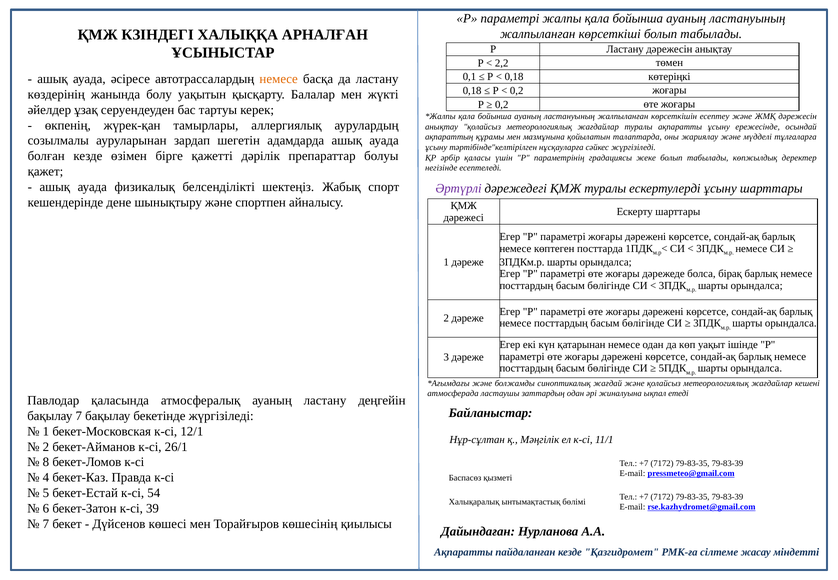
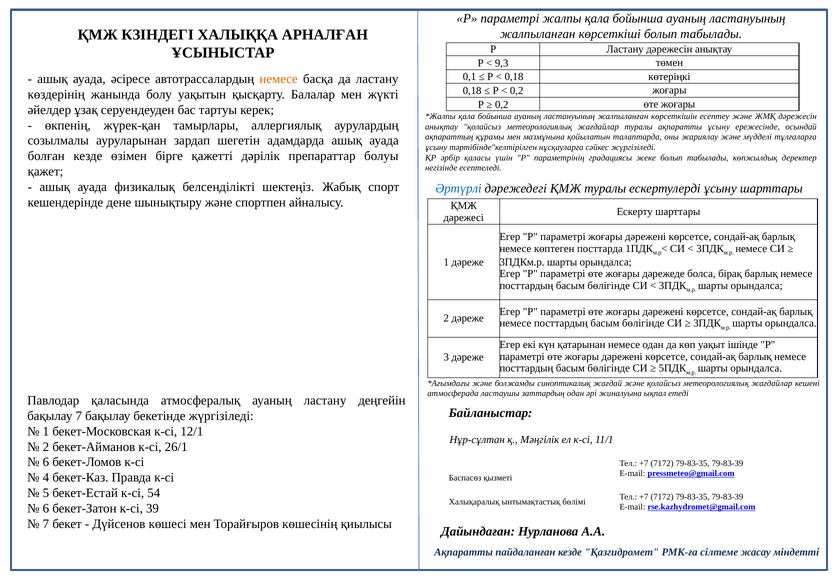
2,2: 2,2 -> 9,3
Әртүрлі colour: purple -> blue
8 at (46, 462): 8 -> 6
